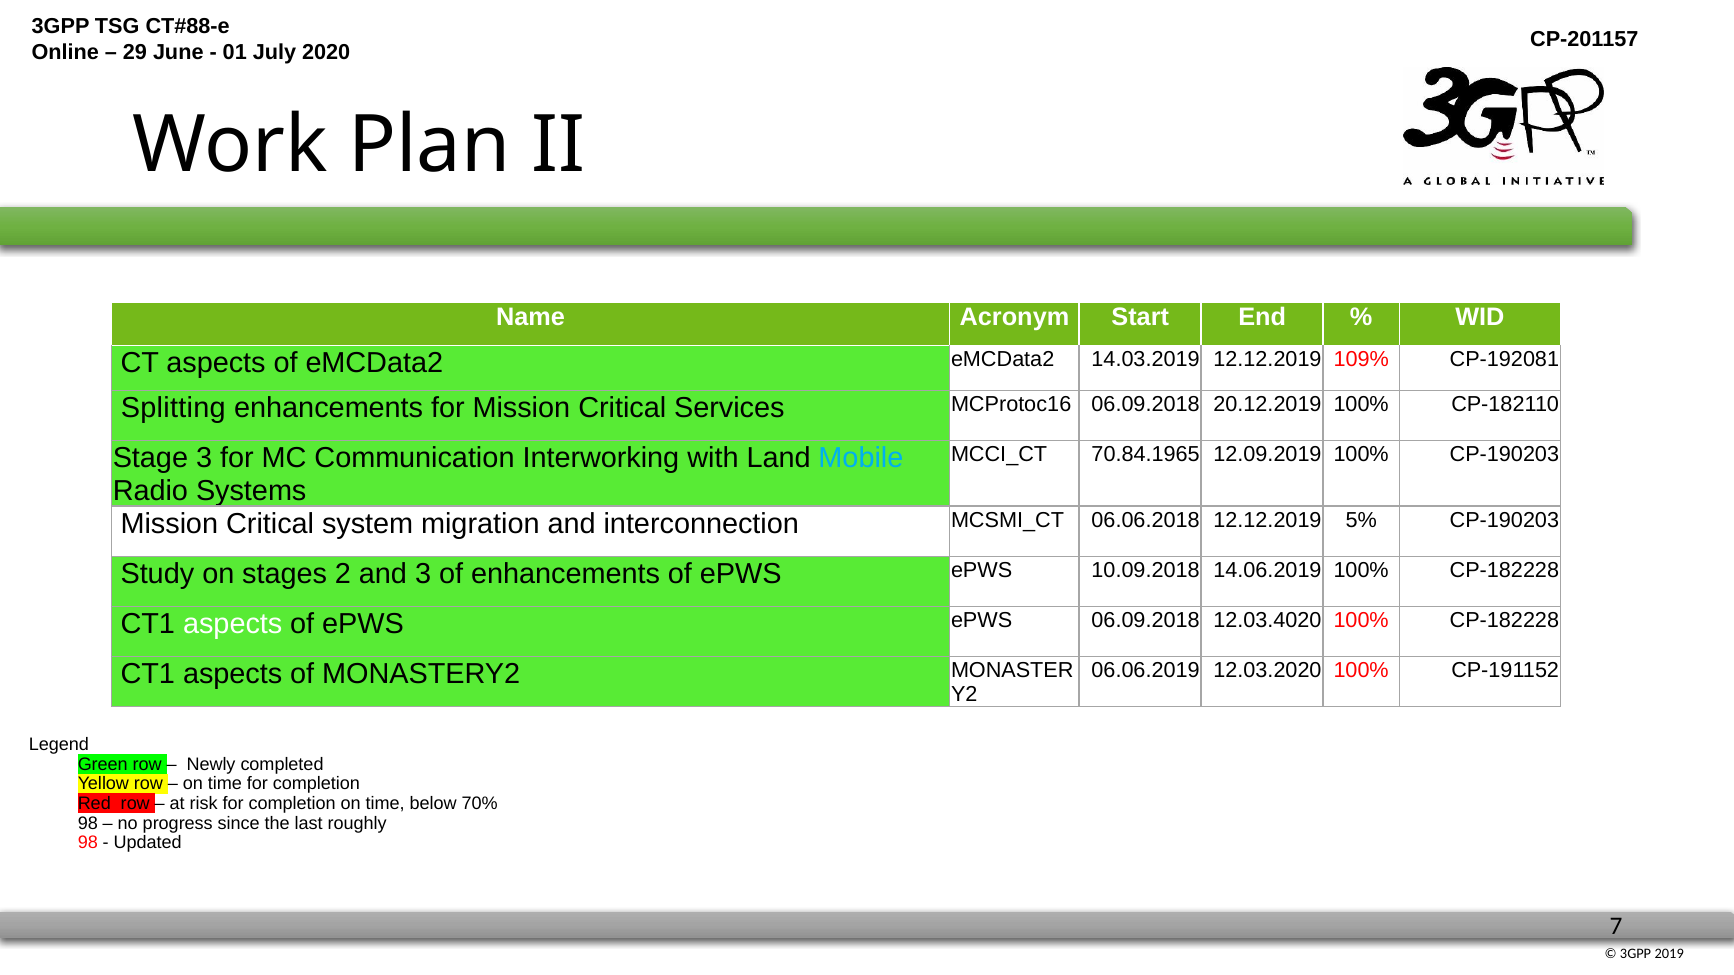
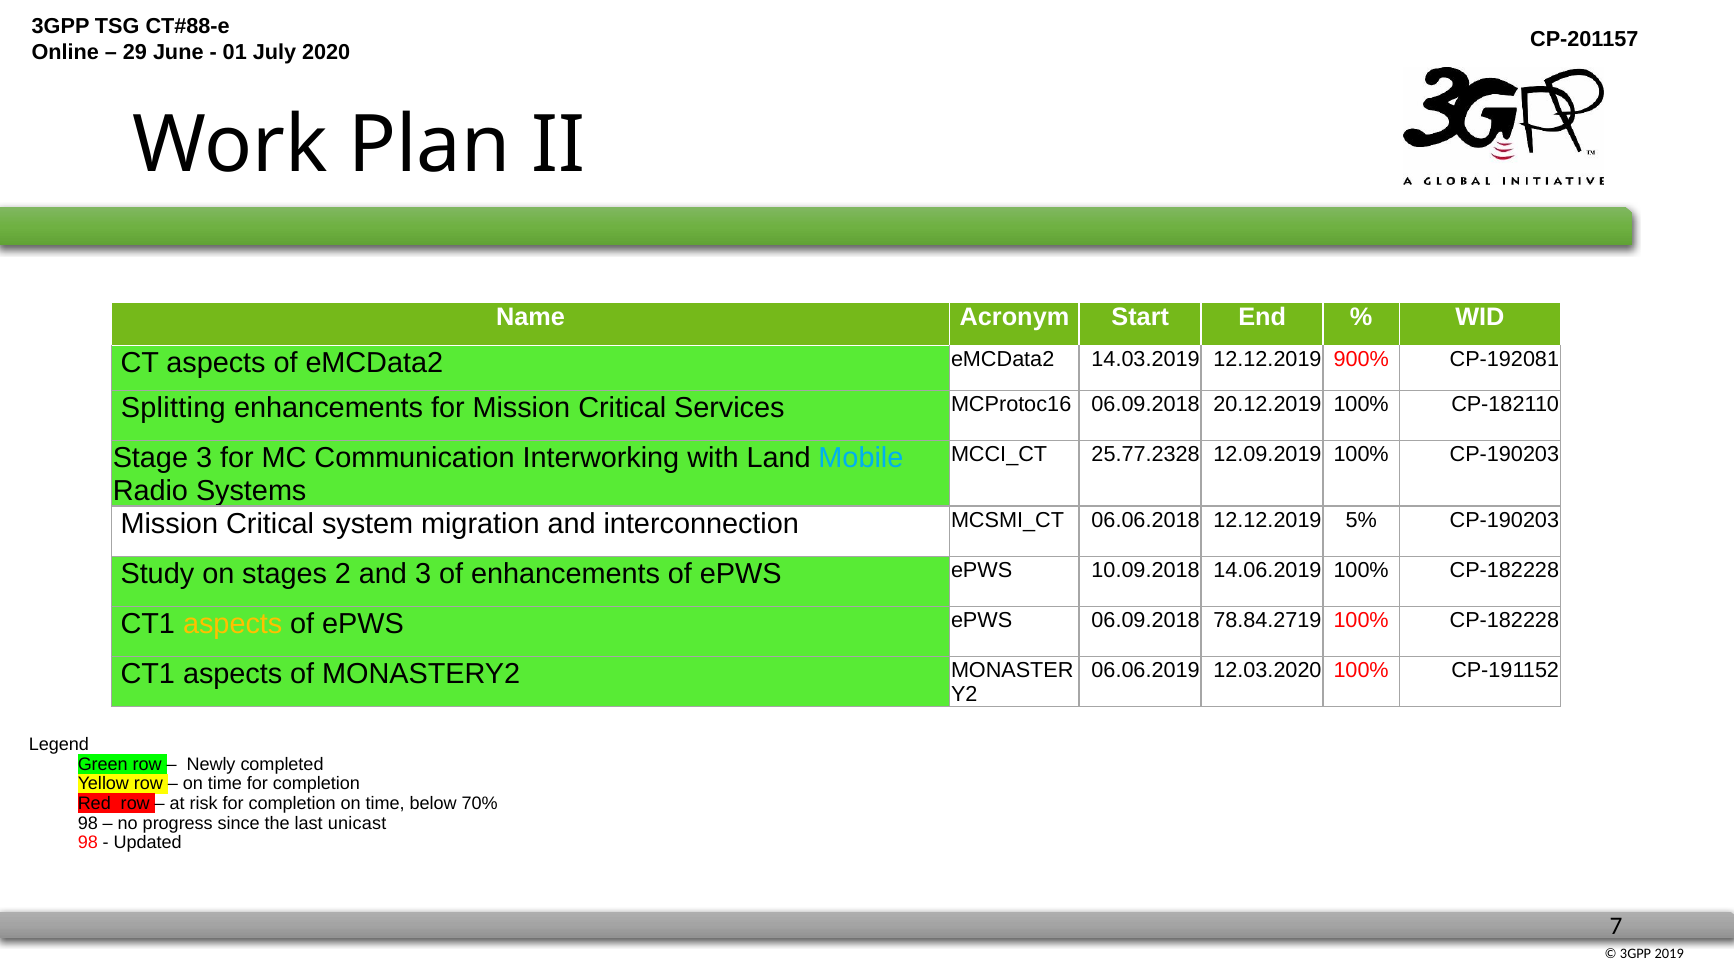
109%: 109% -> 900%
70.84.1965: 70.84.1965 -> 25.77.2328
aspects at (233, 624) colour: white -> yellow
12.03.4020: 12.03.4020 -> 78.84.2719
roughly: roughly -> unicast
